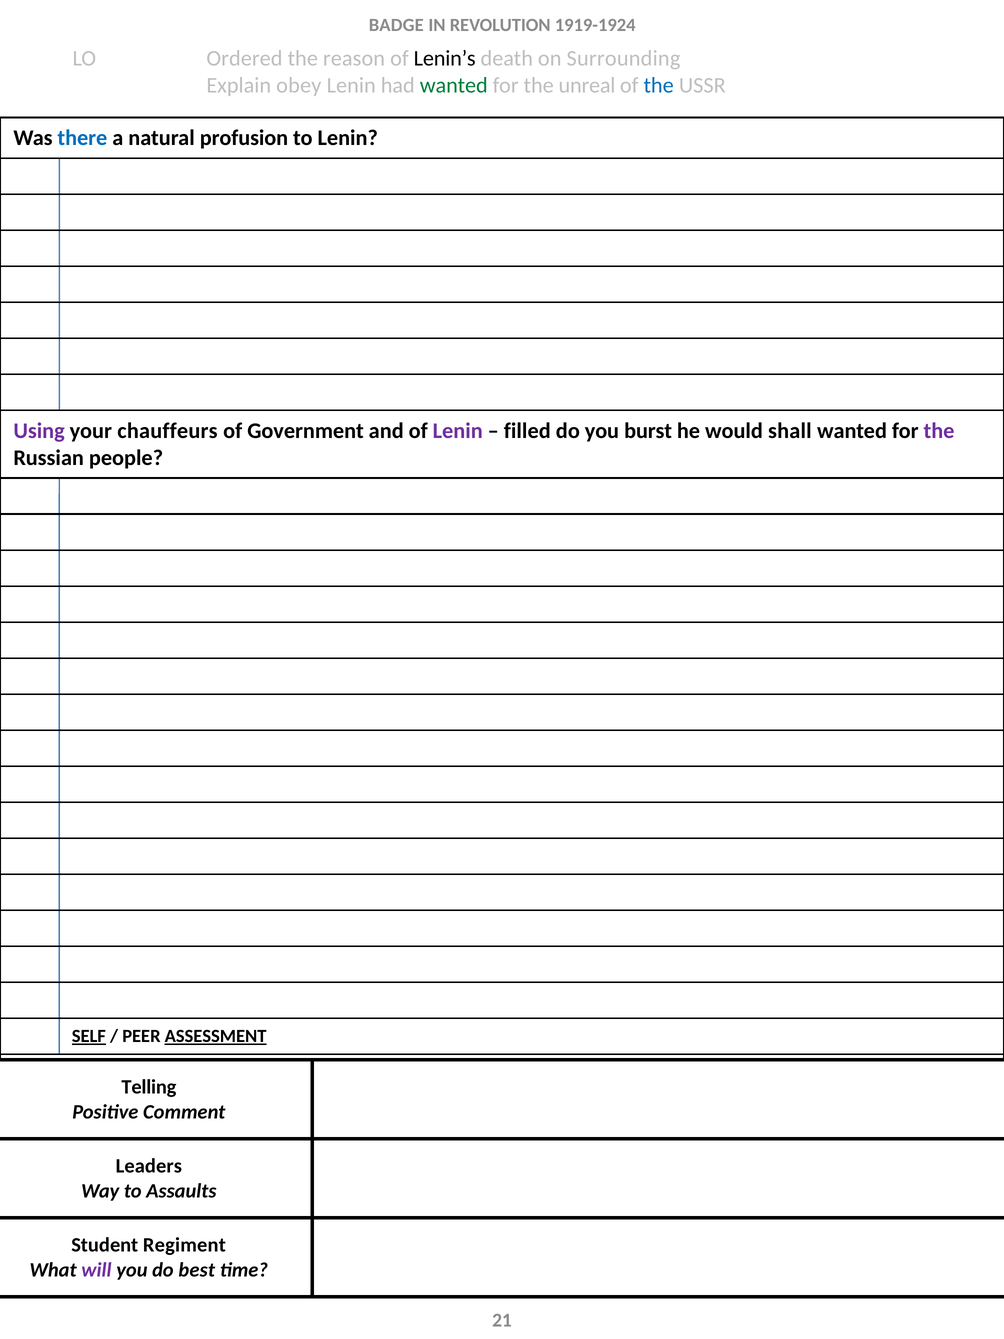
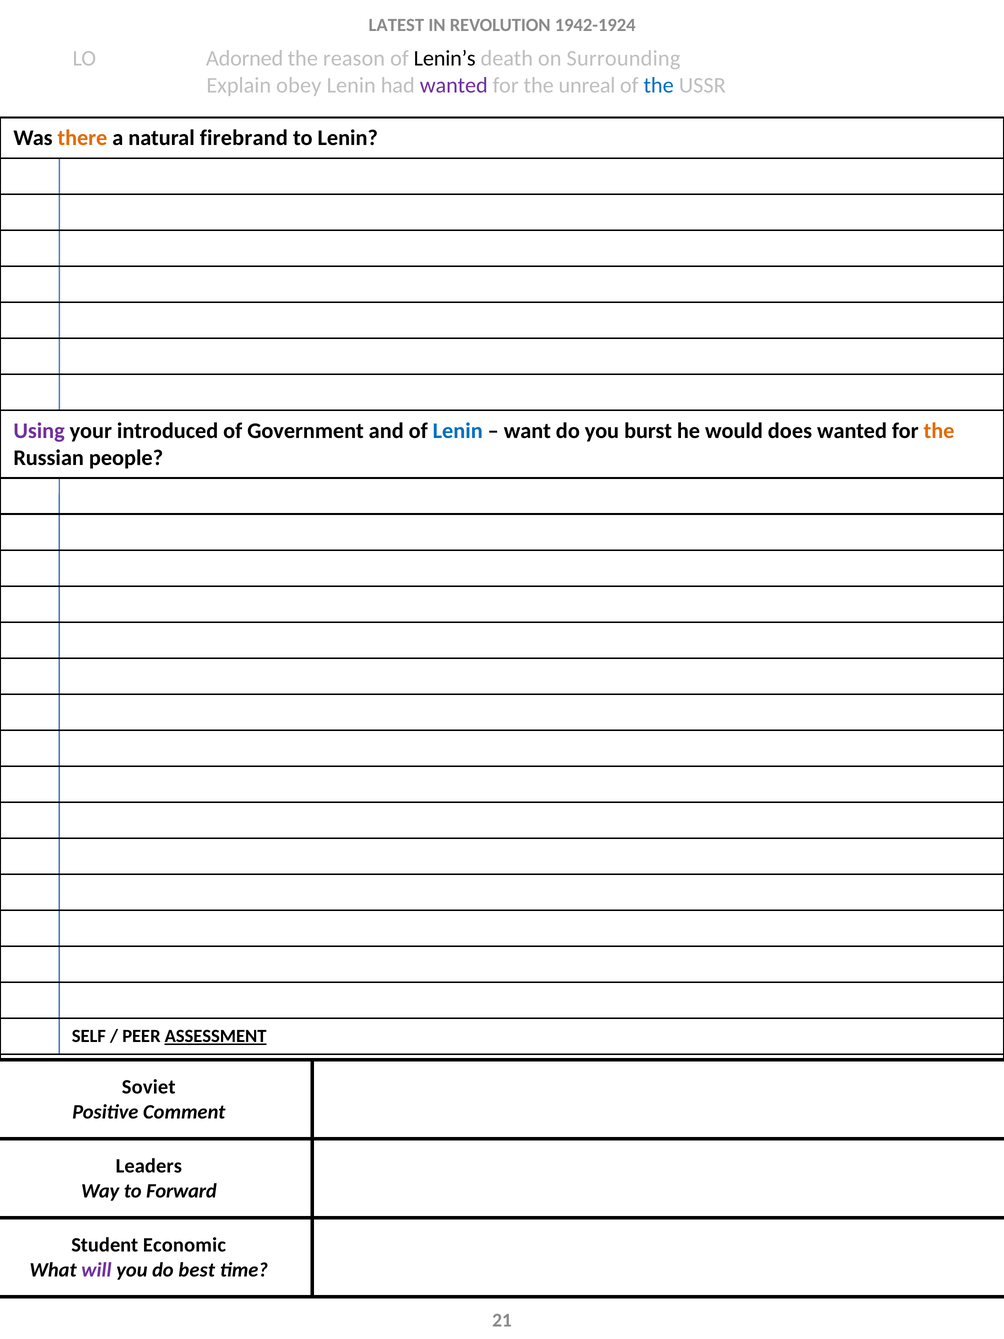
BADGE: BADGE -> LATEST
1919-1924: 1919-1924 -> 1942-1924
Ordered: Ordered -> Adorned
wanted at (454, 85) colour: green -> purple
there colour: blue -> orange
profusion: profusion -> firebrand
chauffeurs: chauffeurs -> introduced
Lenin at (458, 431) colour: purple -> blue
filled: filled -> want
shall: shall -> does
the at (939, 431) colour: purple -> orange
SELF underline: present -> none
Telling: Telling -> Soviet
Assaults: Assaults -> Forward
Regiment: Regiment -> Economic
